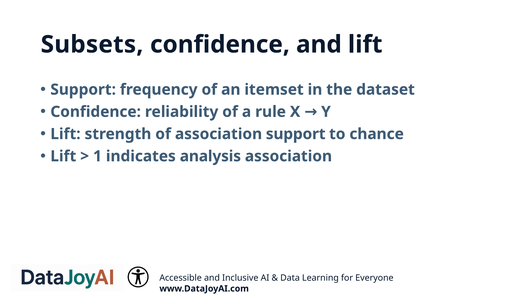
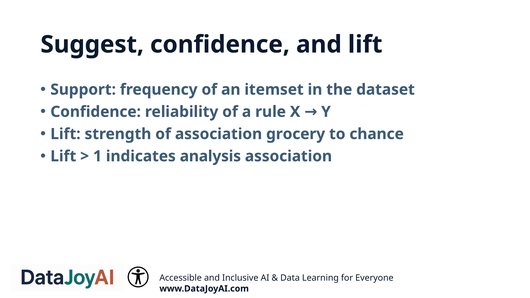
Subsets: Subsets -> Suggest
association support: support -> grocery
